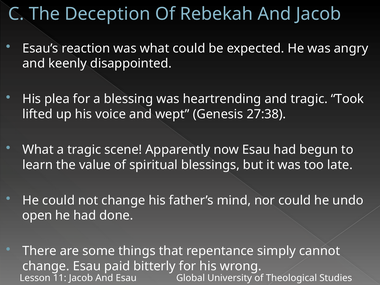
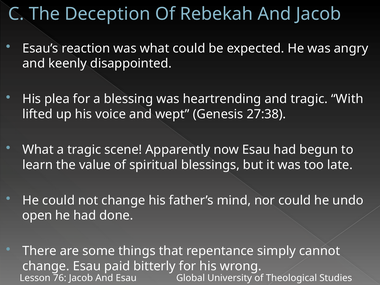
Took: Took -> With
11: 11 -> 76
